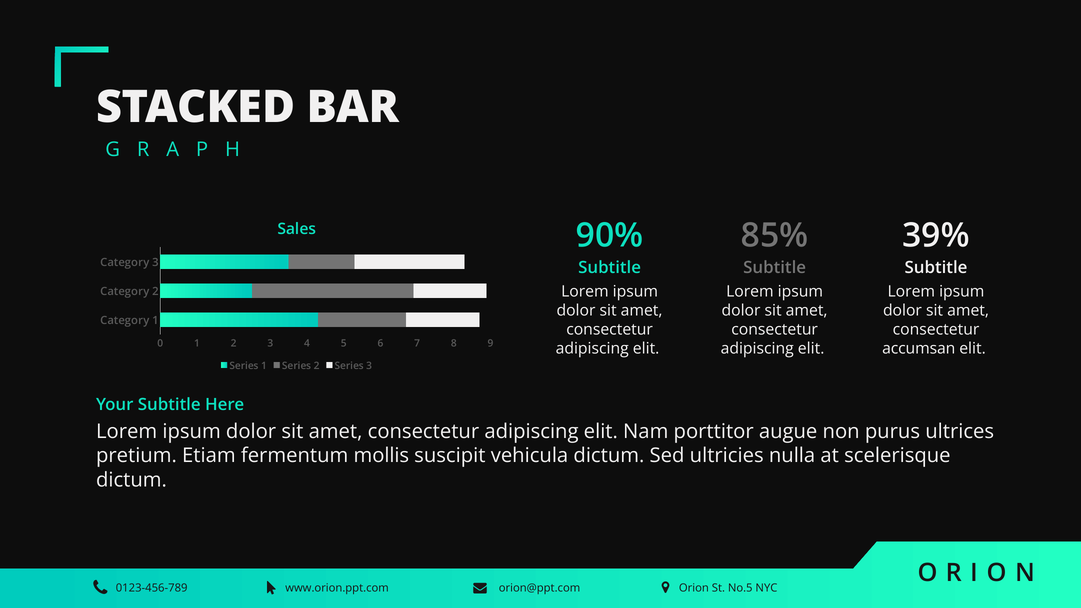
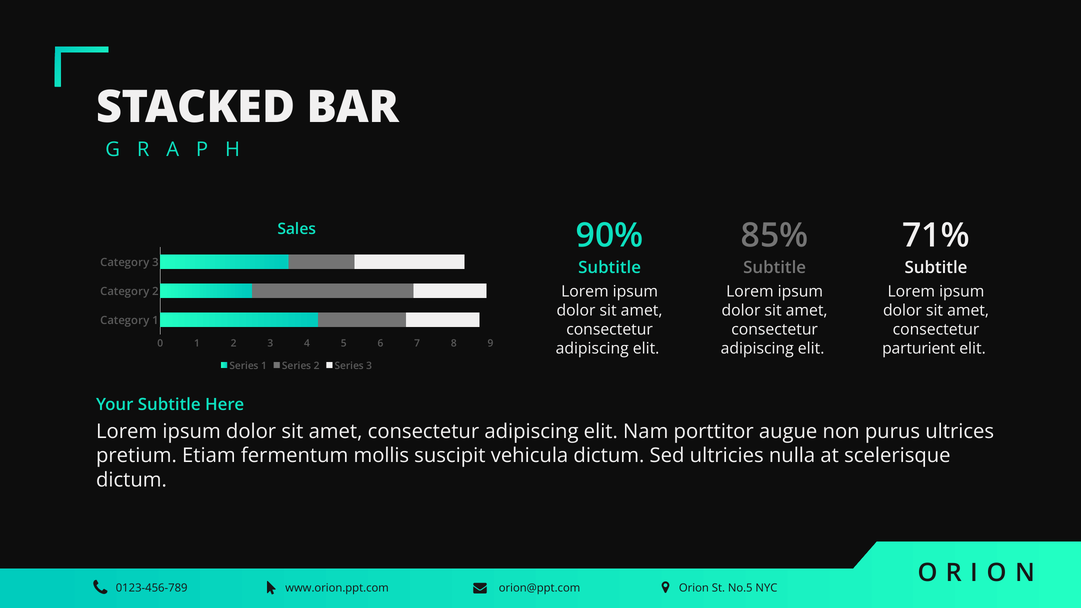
39%: 39% -> 71%
accumsan: accumsan -> parturient
